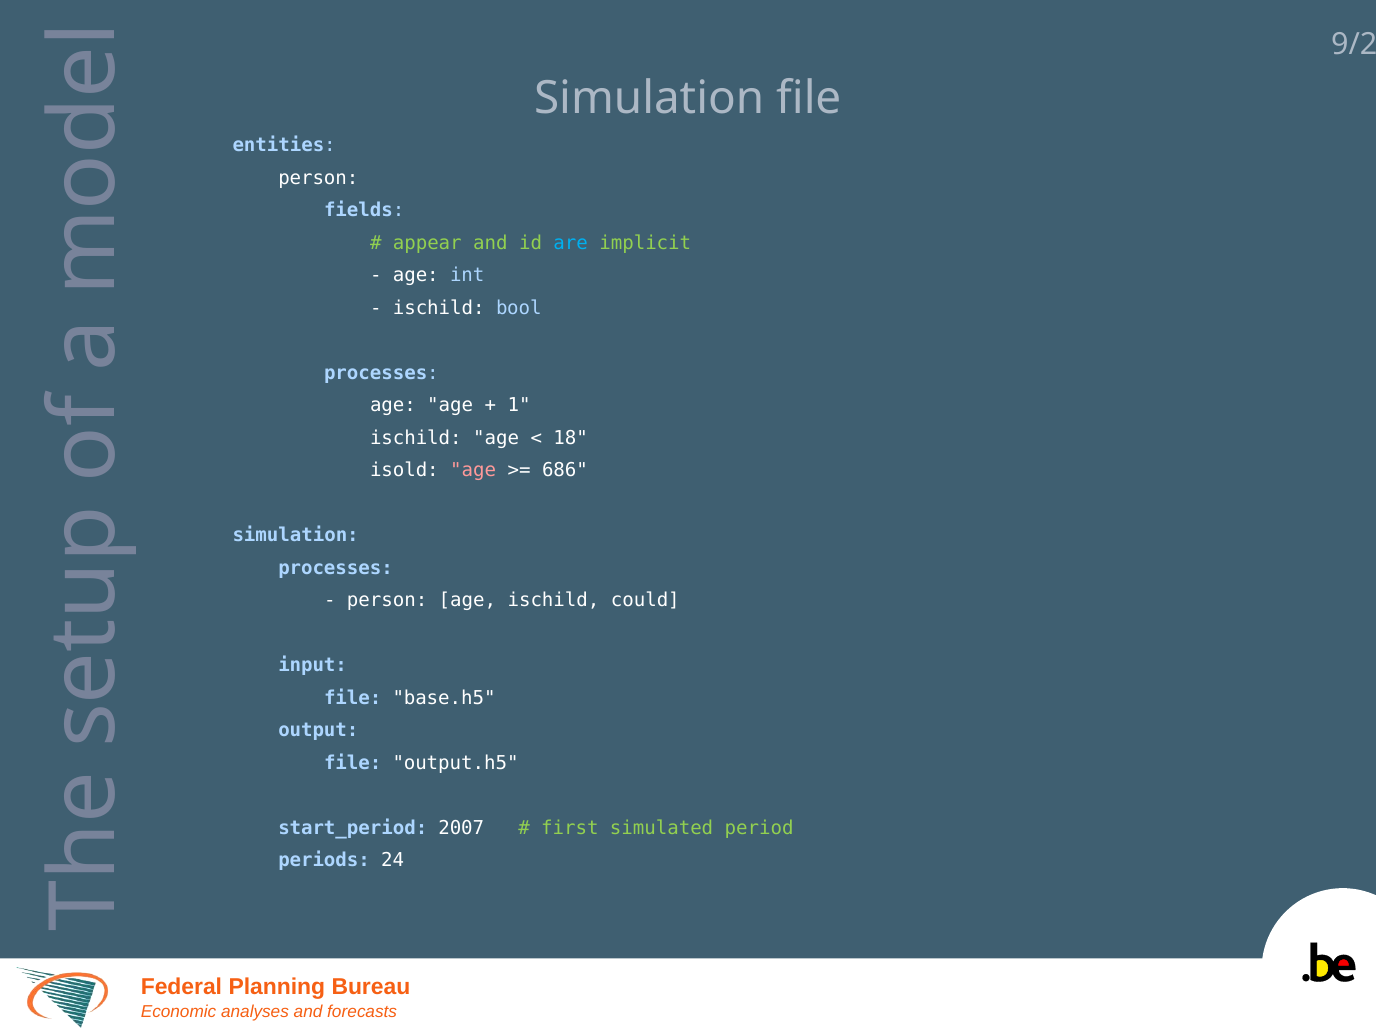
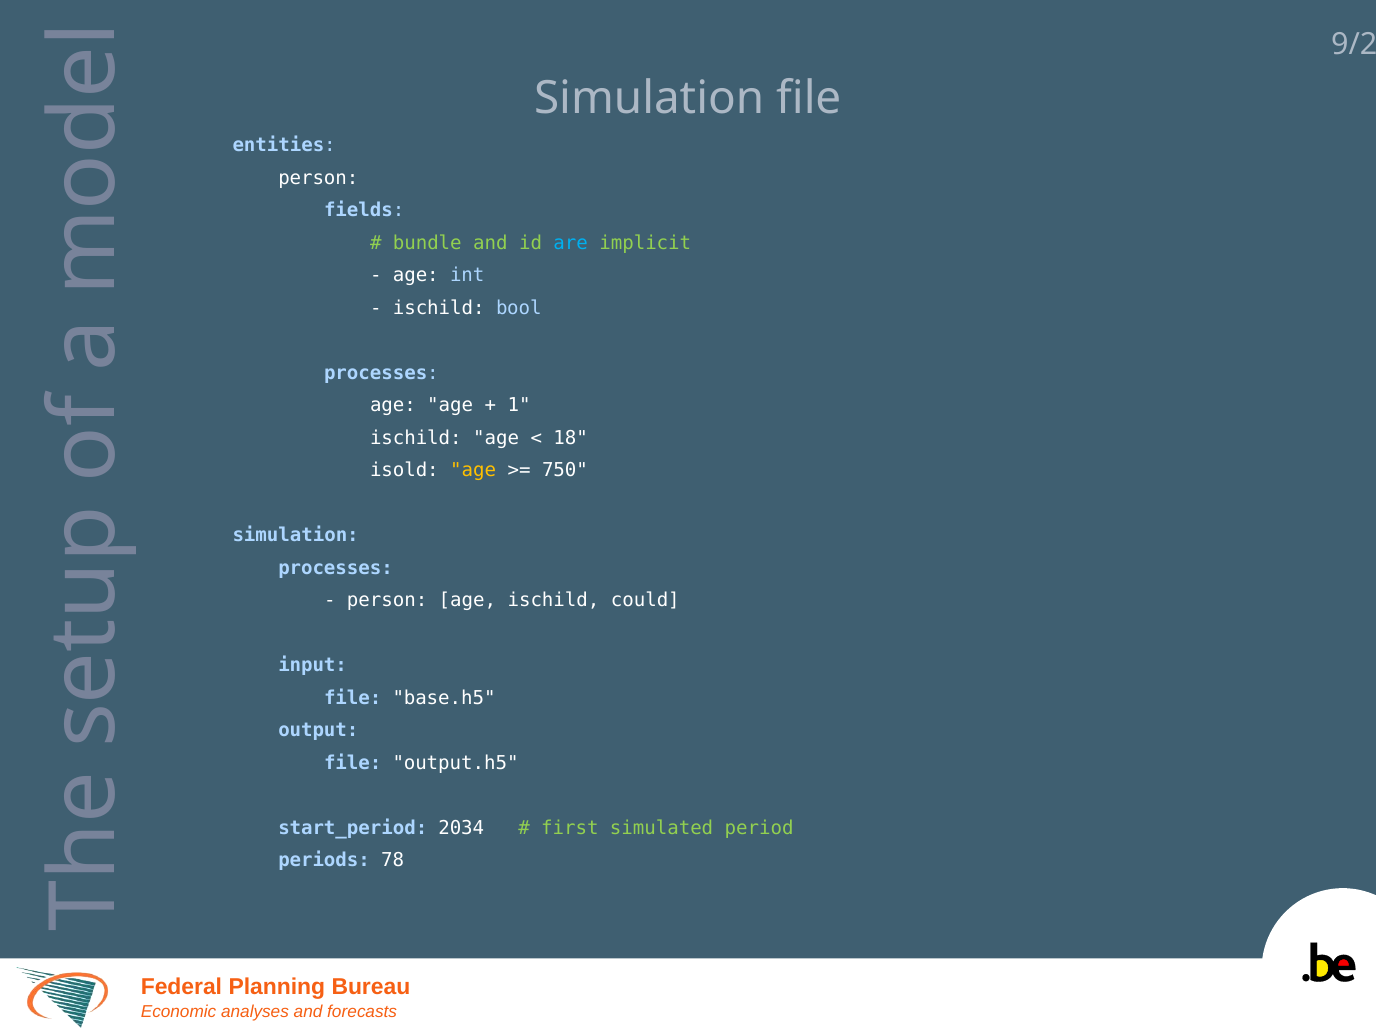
appear: appear -> bundle
age at (473, 471) colour: pink -> yellow
686: 686 -> 750
2007: 2007 -> 2034
24: 24 -> 78
